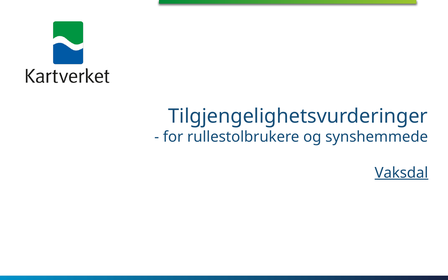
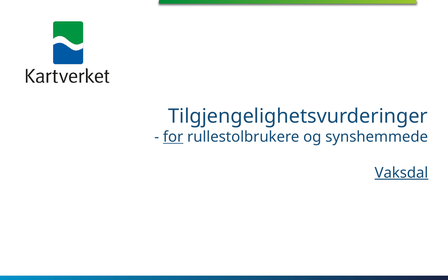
for underline: none -> present
